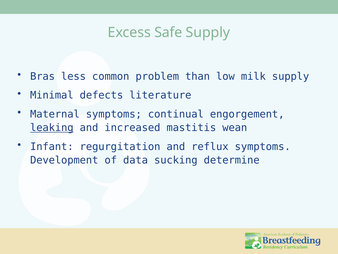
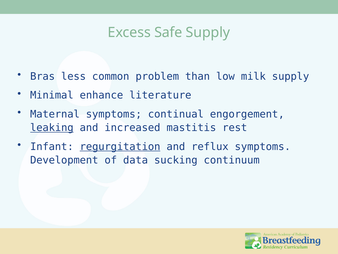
defects: defects -> enhance
wean: wean -> rest
regurgitation underline: none -> present
determine: determine -> continuum
